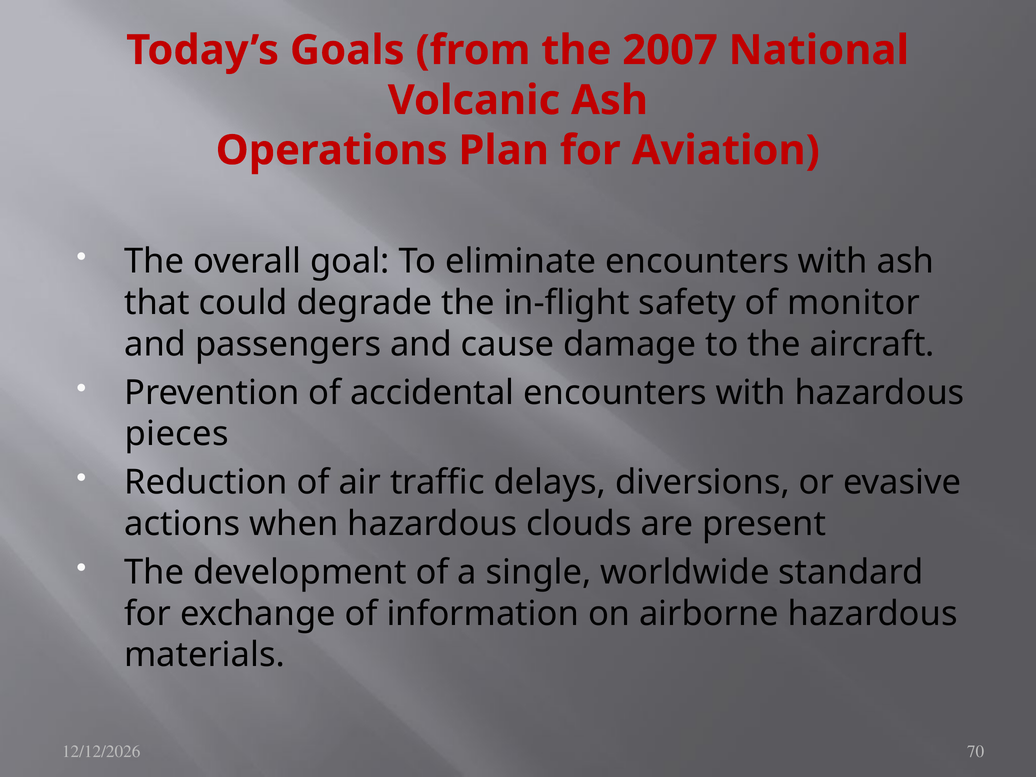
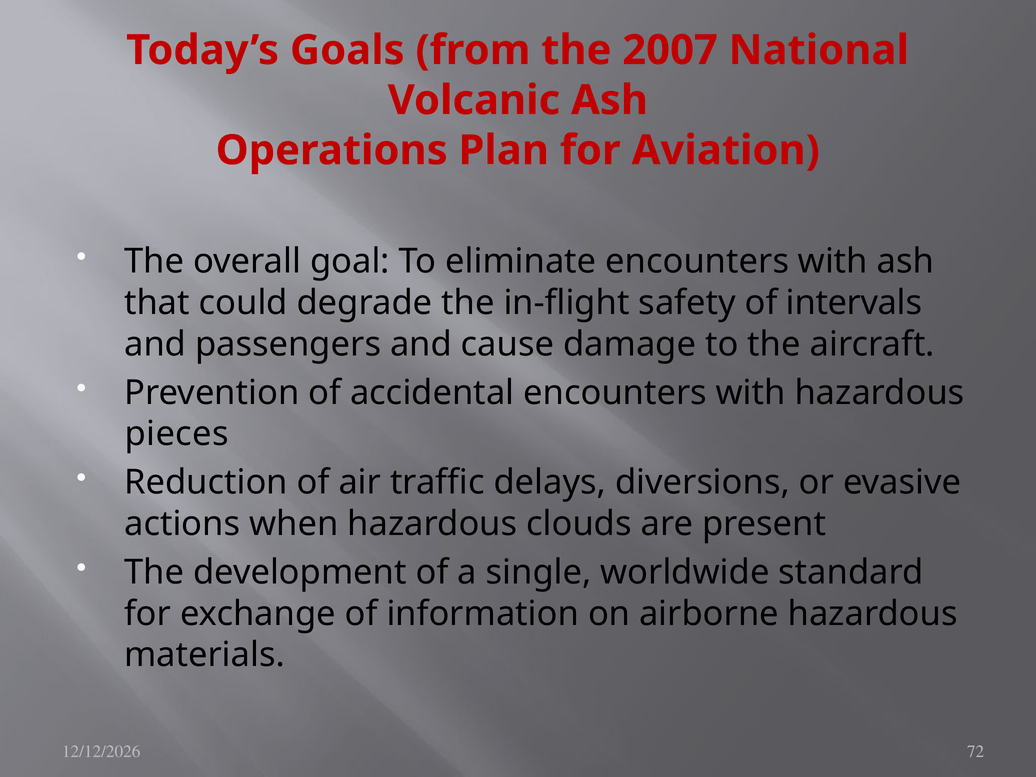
monitor: monitor -> intervals
70: 70 -> 72
